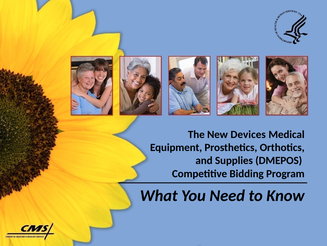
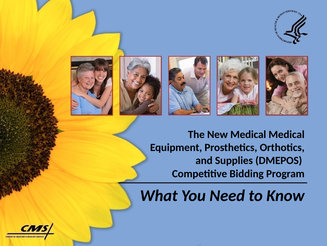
New Devices: Devices -> Medical
